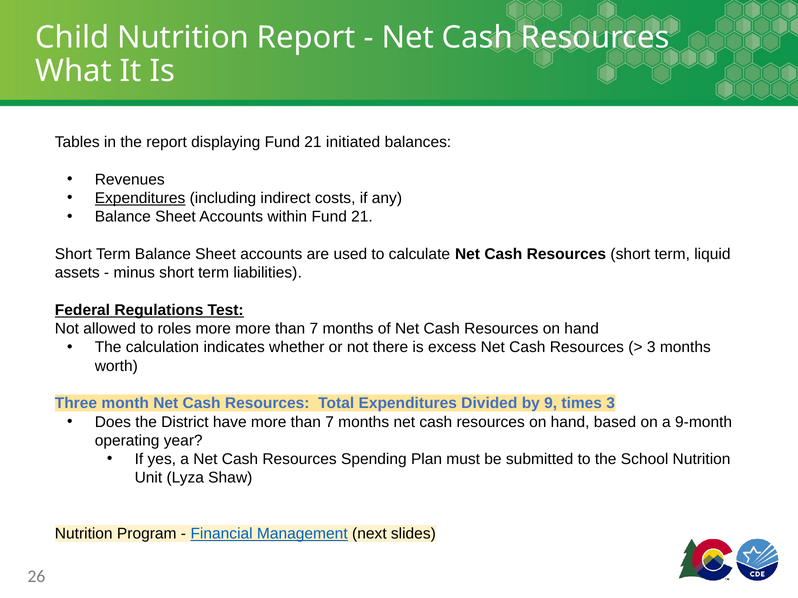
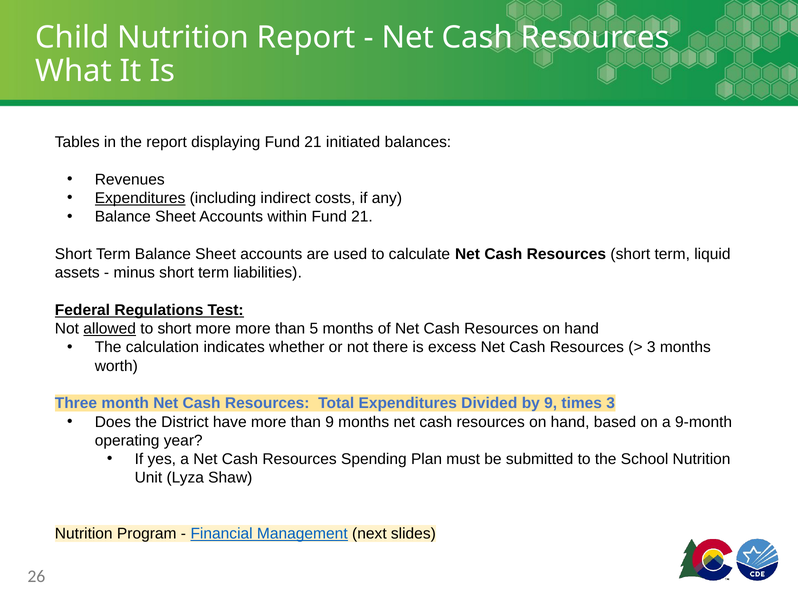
allowed underline: none -> present
to roles: roles -> short
more more than 7: 7 -> 5
have more than 7: 7 -> 9
